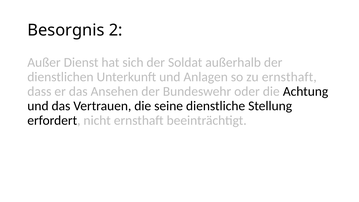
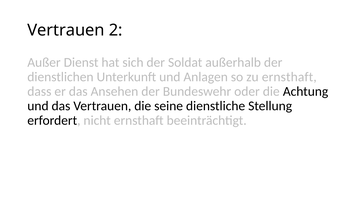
Besorgnis at (66, 30): Besorgnis -> Vertrauen
